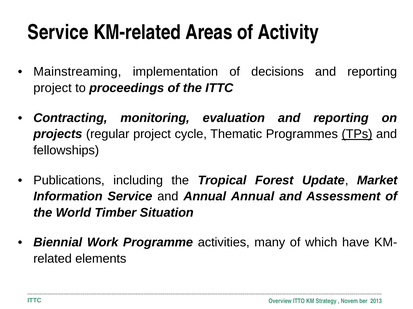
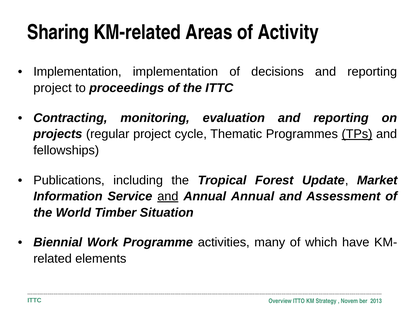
Service at (58, 33): Service -> Sharing
Mainstreaming at (77, 72): Mainstreaming -> Implementation
and at (168, 197) underline: none -> present
